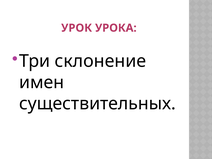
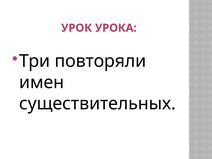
склонение: склонение -> повторяли
